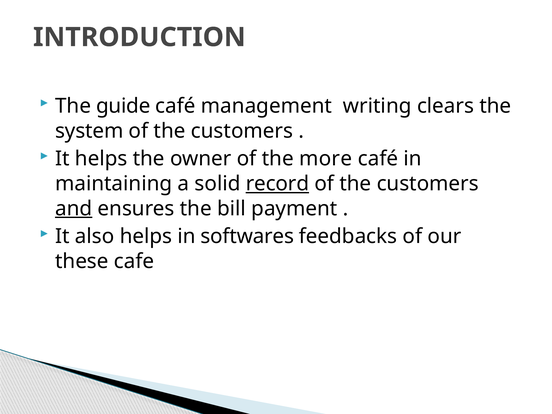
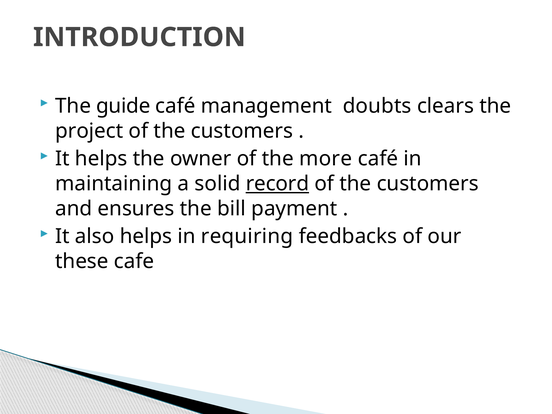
writing: writing -> doubts
system: system -> project
and underline: present -> none
softwares: softwares -> requiring
